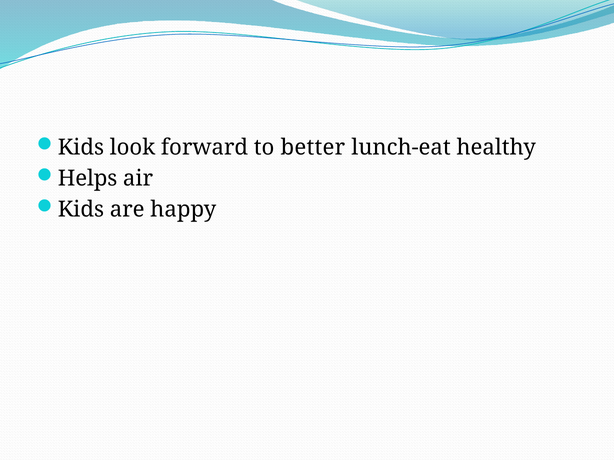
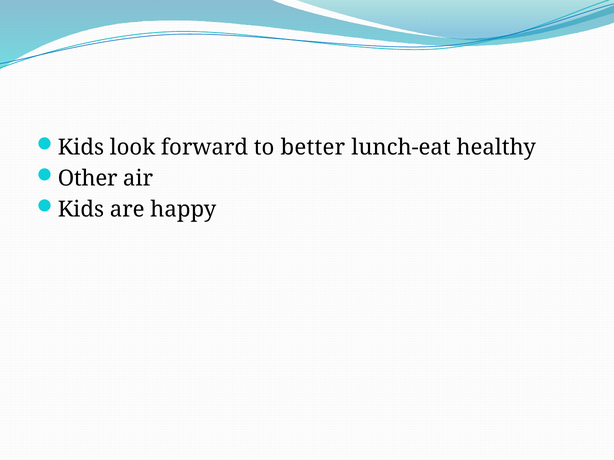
Helps: Helps -> Other
